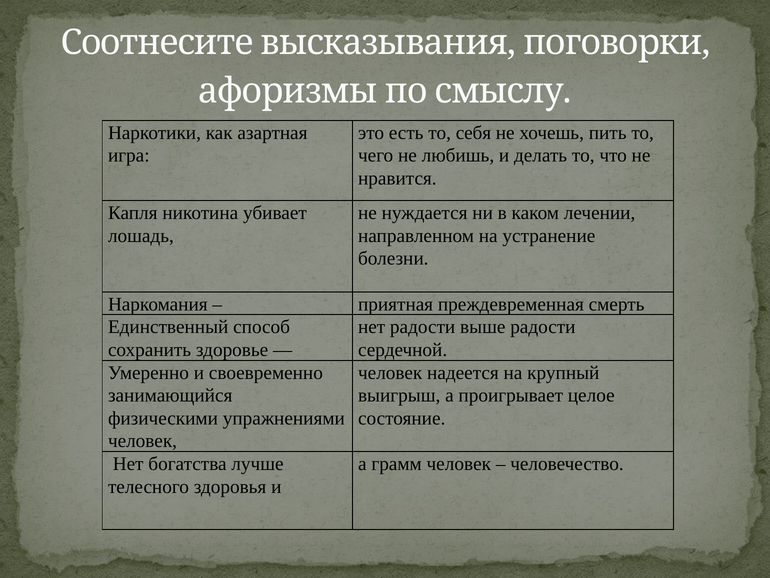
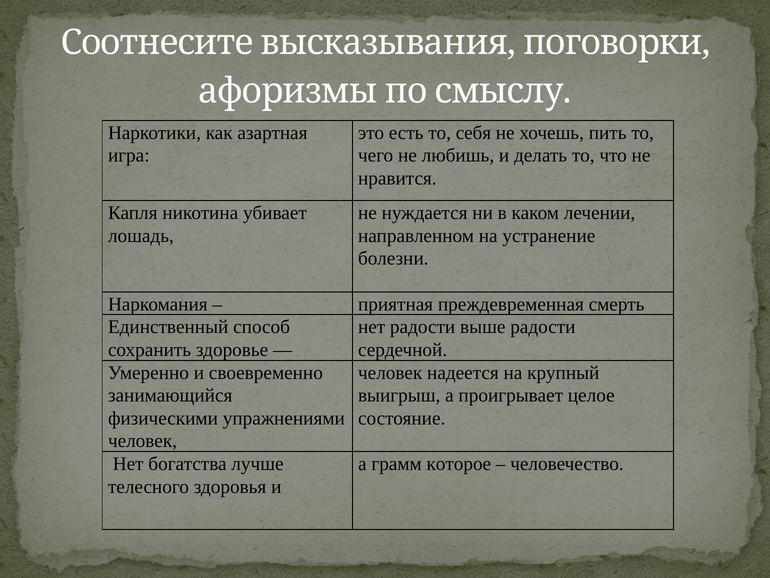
грамм человек: человек -> которое
